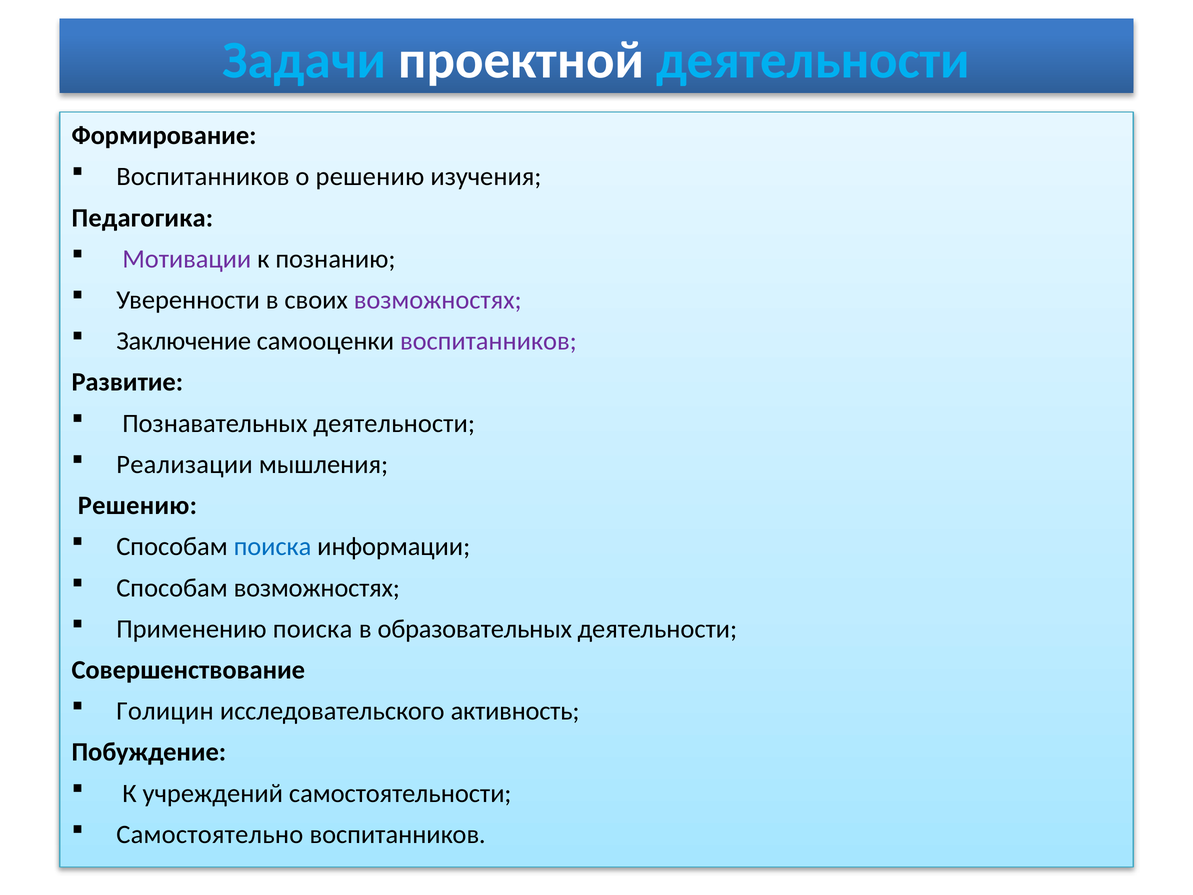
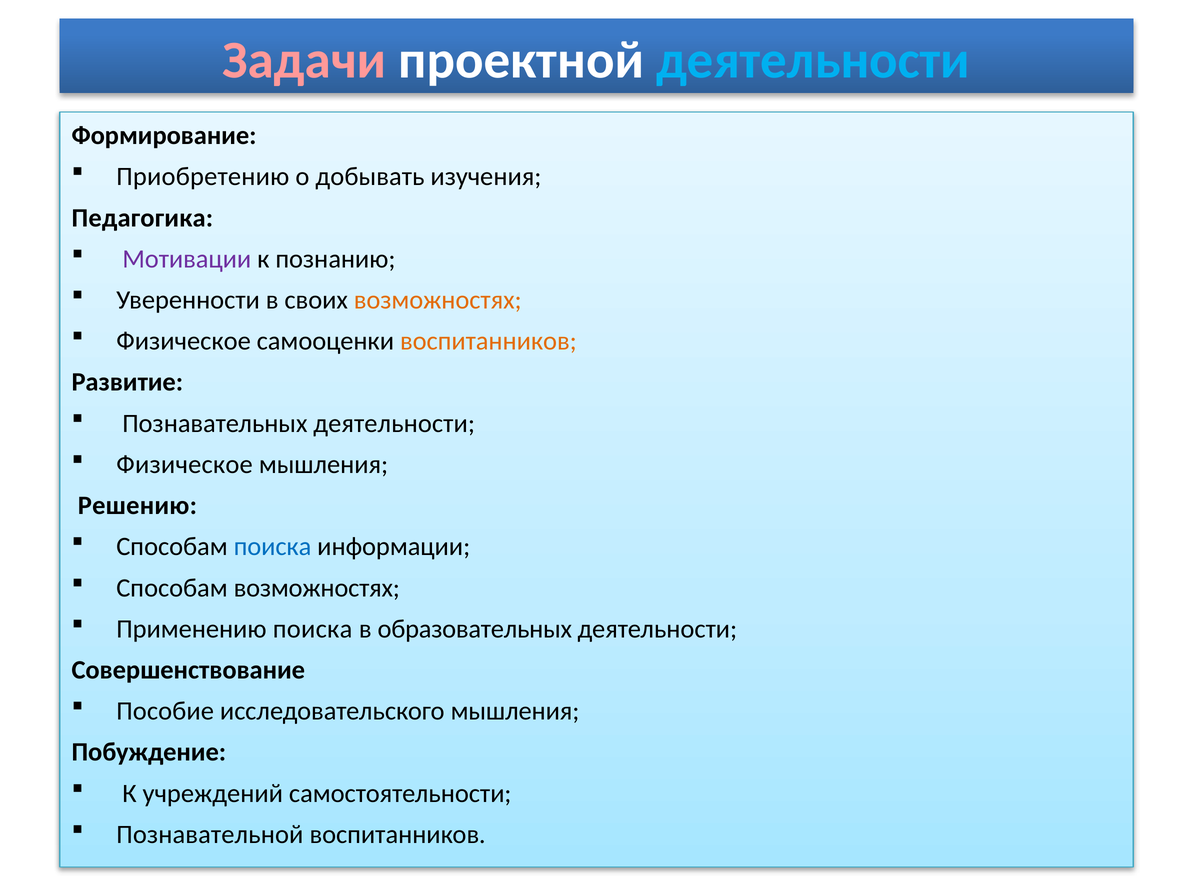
Задачи colour: light blue -> pink
Воспитанников at (203, 177): Воспитанников -> Приобретению
о решению: решению -> добывать
возможностях at (438, 300) colour: purple -> orange
Заключение at (184, 341): Заключение -> Физическое
воспитанников at (488, 341) colour: purple -> orange
Реализации at (185, 464): Реализации -> Физическое
Голицин: Голицин -> Пособие
исследовательского активность: активность -> мышления
Самостоятельно: Самостоятельно -> Познавательной
